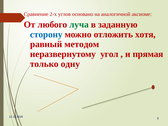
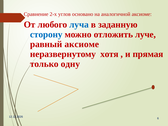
луча colour: green -> blue
хотя: хотя -> луче
равный методом: методом -> аксиоме
угол: угол -> хотя
